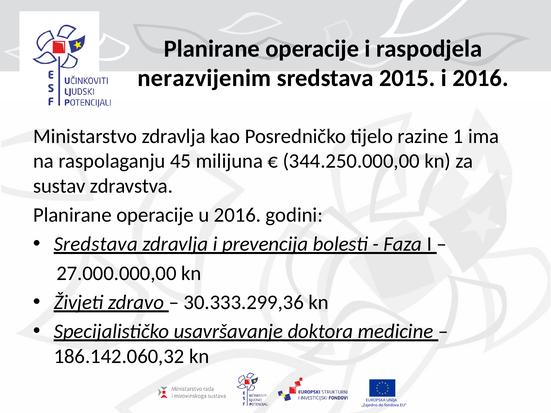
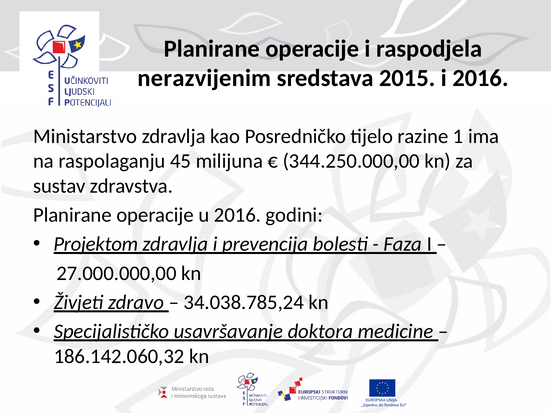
Sredstava at (96, 244): Sredstava -> Projektom
30.333.299,36: 30.333.299,36 -> 34.038.785,24
